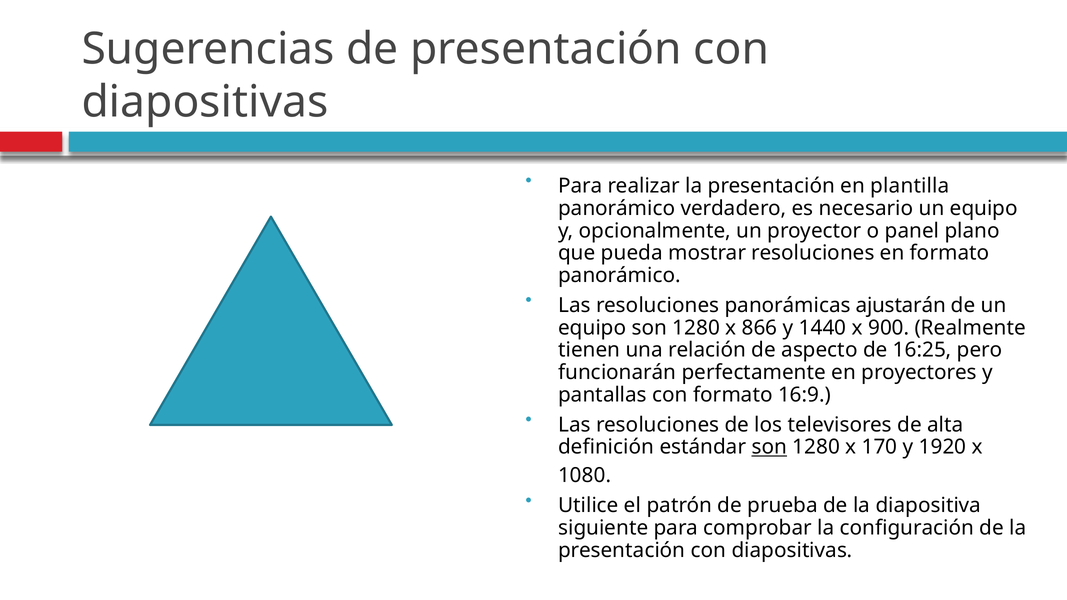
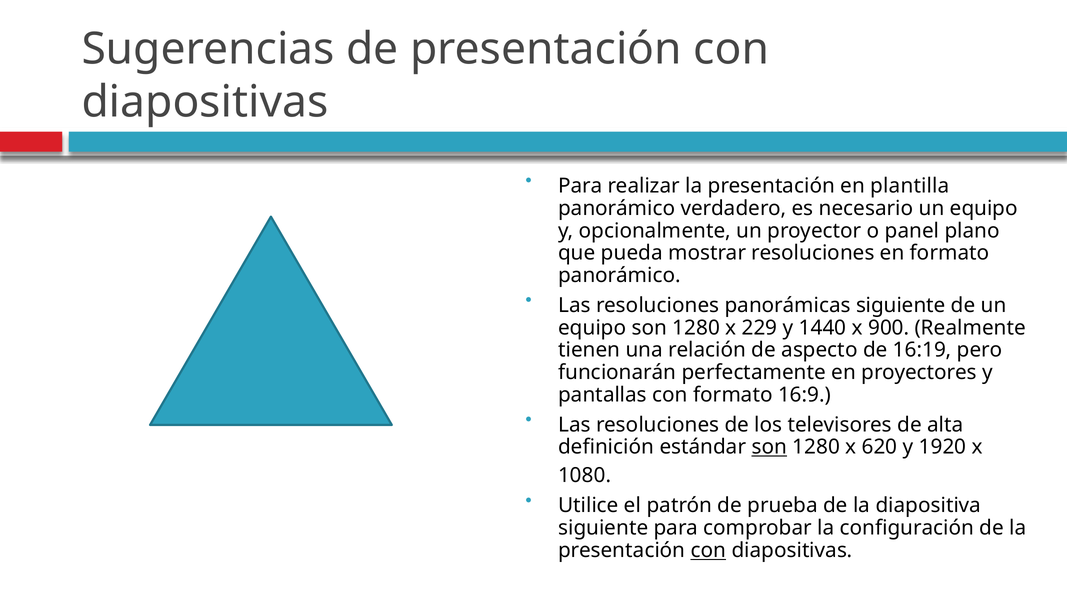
panorámicas ajustarán: ajustarán -> siguiente
866: 866 -> 229
16:25: 16:25 -> 16:19
170: 170 -> 620
con at (708, 551) underline: none -> present
